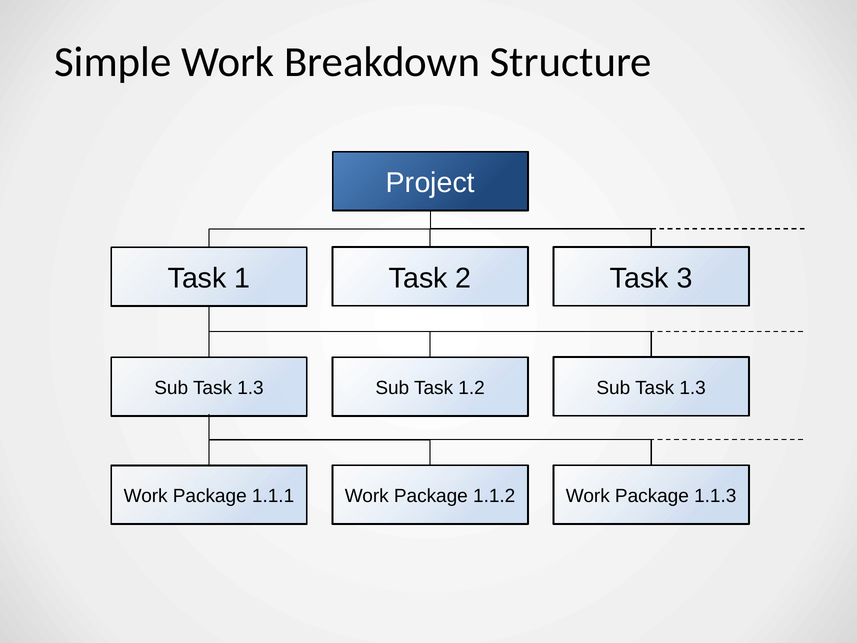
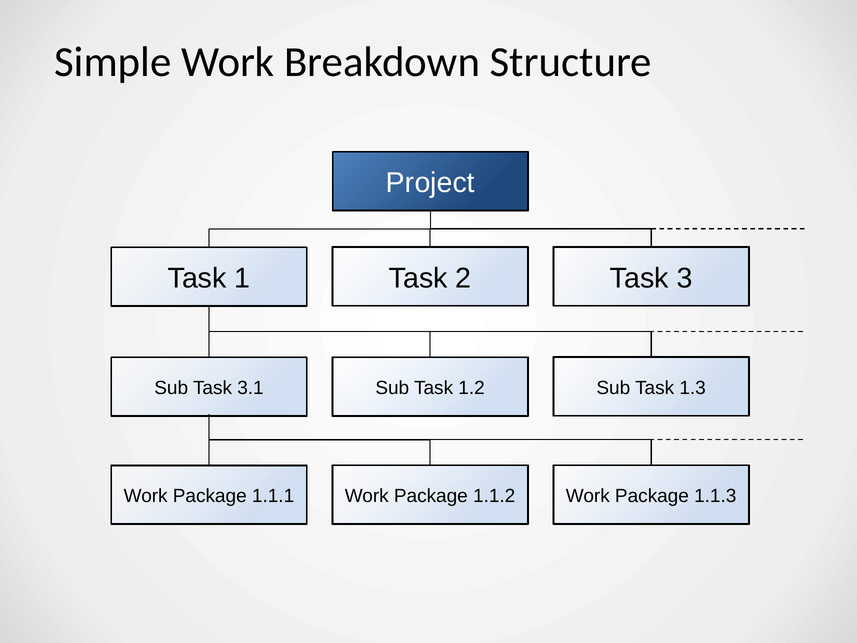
1.3 at (250, 388): 1.3 -> 3.1
